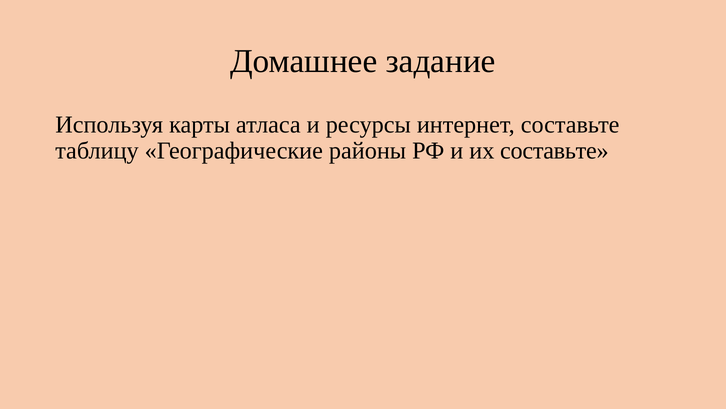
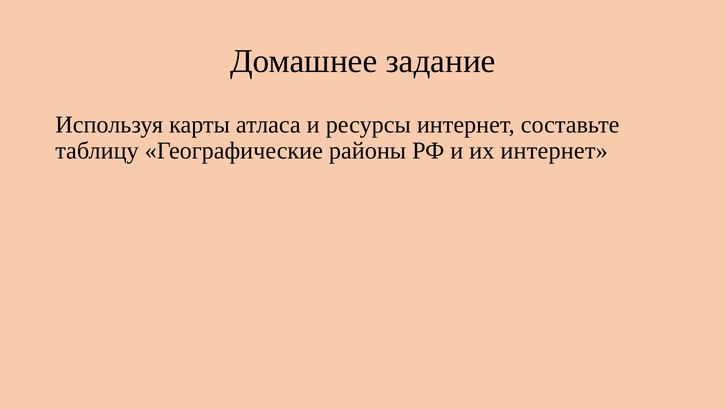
их составьте: составьте -> интернет
